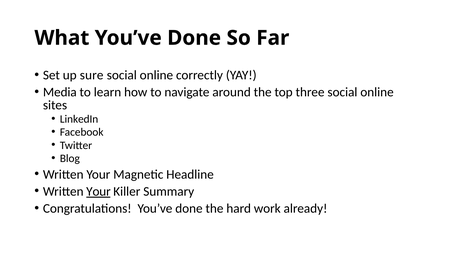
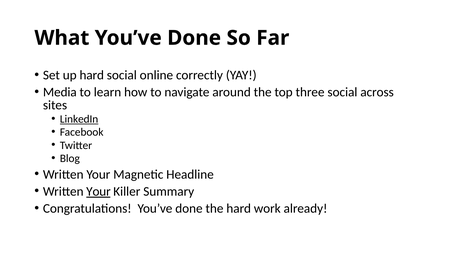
up sure: sure -> hard
three social online: online -> across
LinkedIn underline: none -> present
